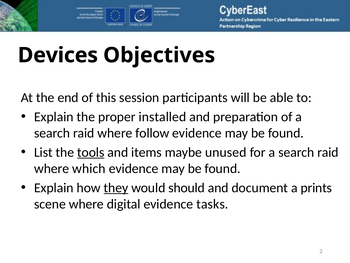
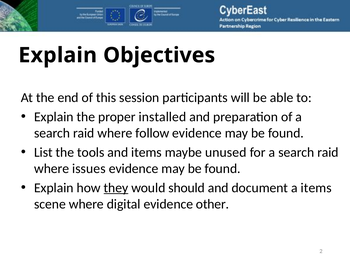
Devices at (58, 55): Devices -> Explain
tools underline: present -> none
which: which -> issues
a prints: prints -> items
tasks: tasks -> other
